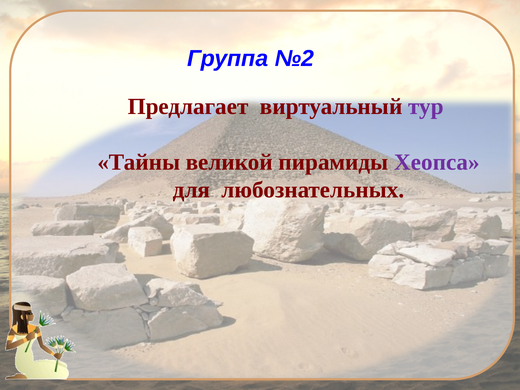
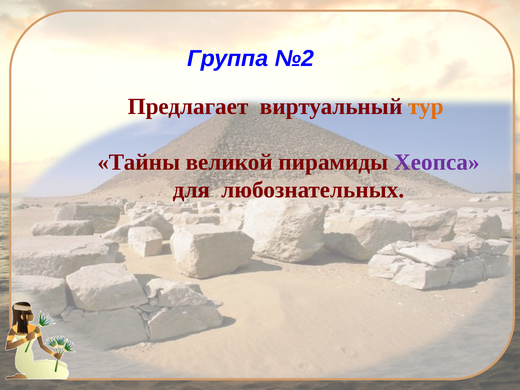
тур colour: purple -> orange
